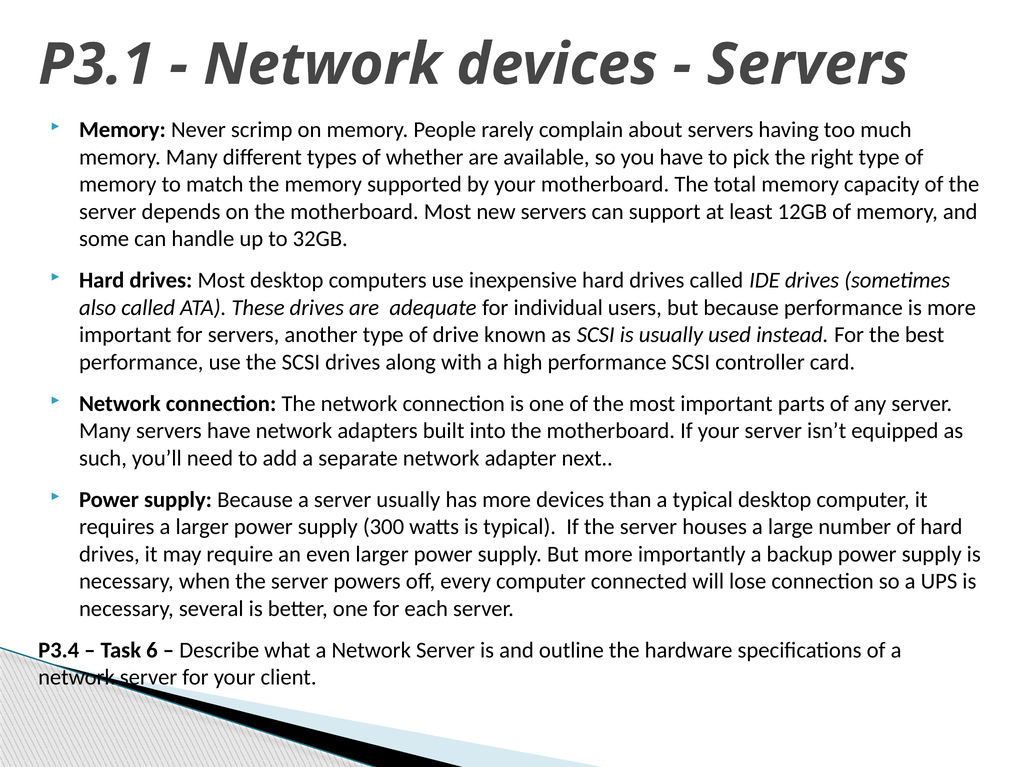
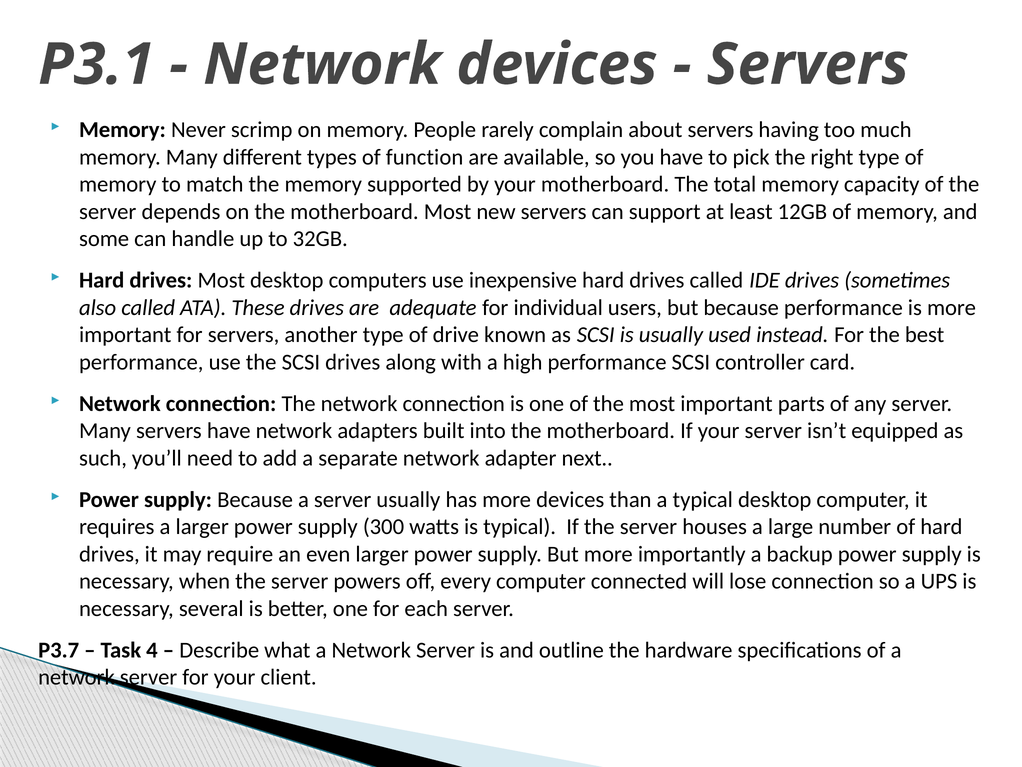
whether: whether -> function
P3.4: P3.4 -> P3.7
6: 6 -> 4
